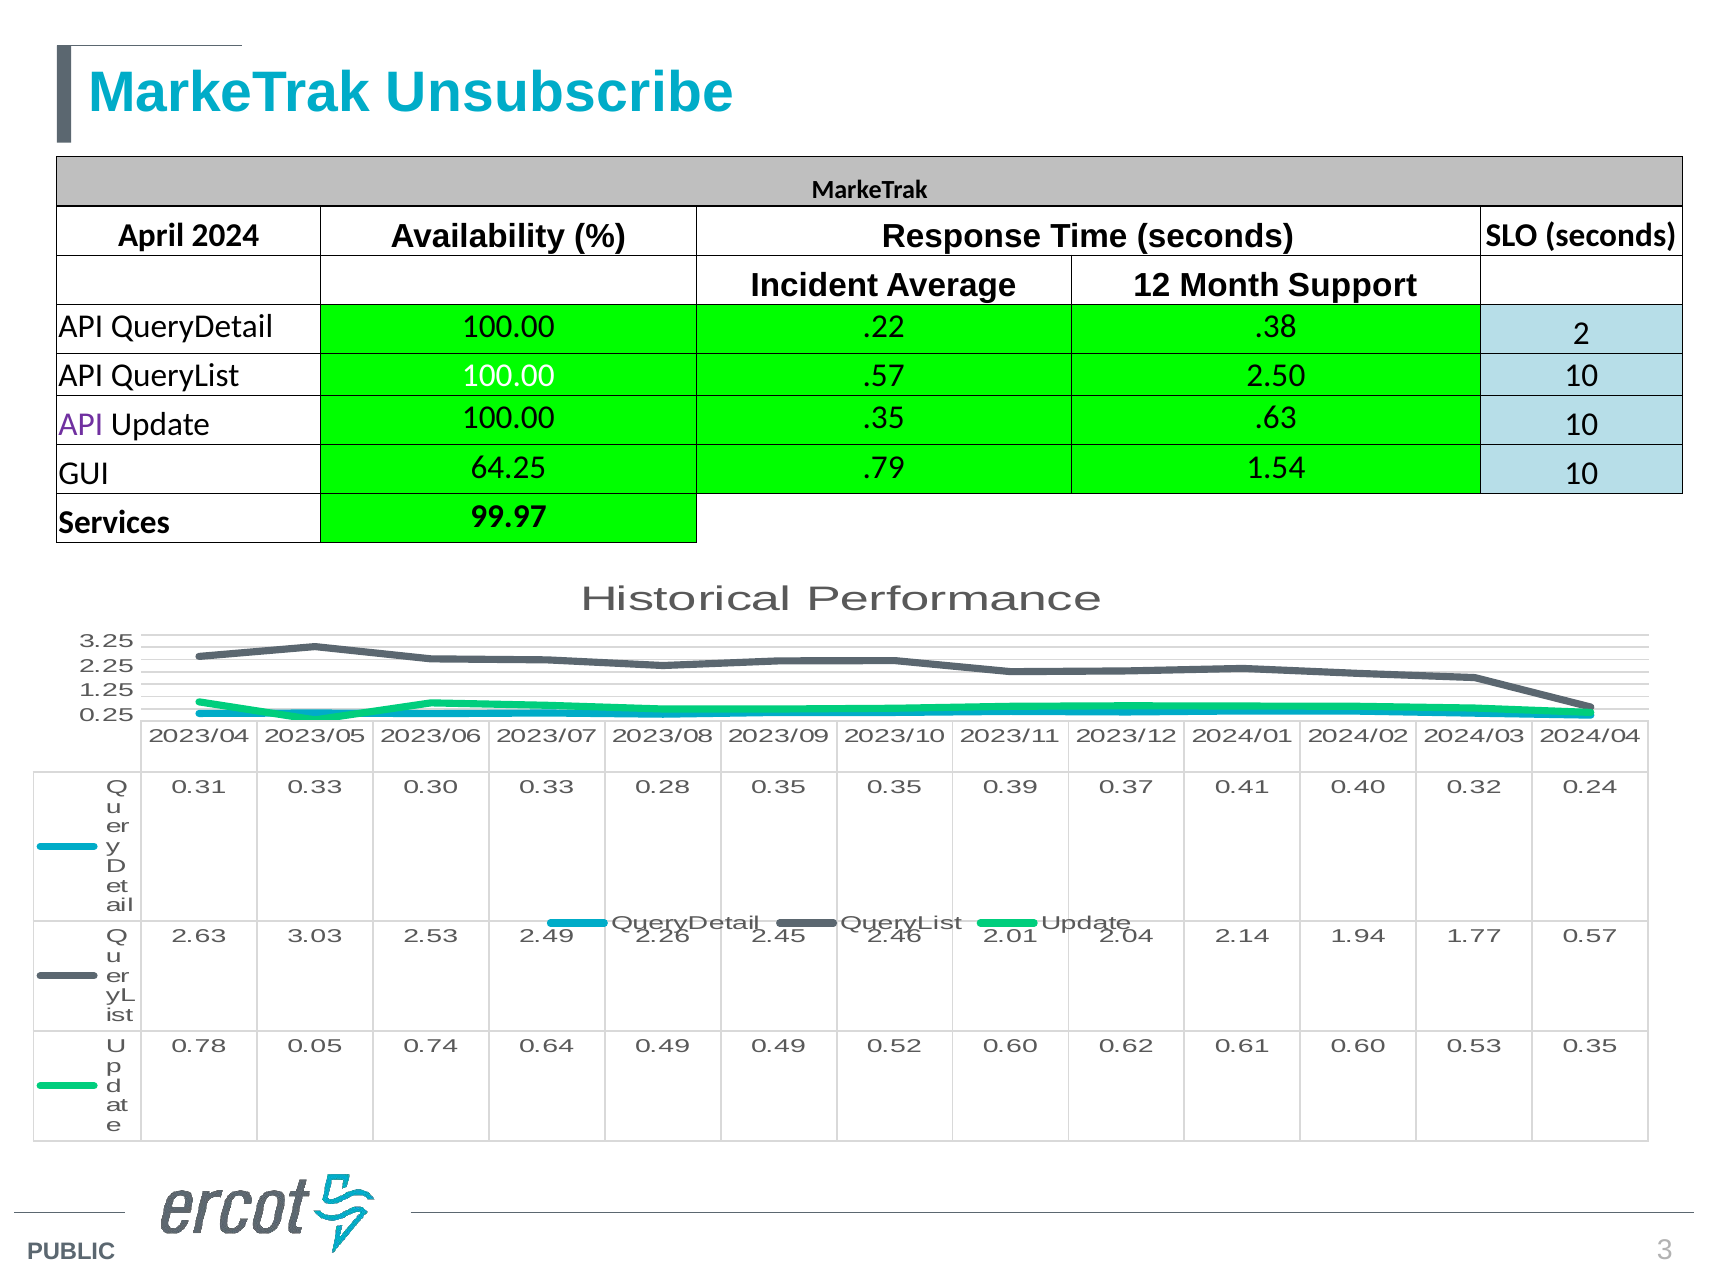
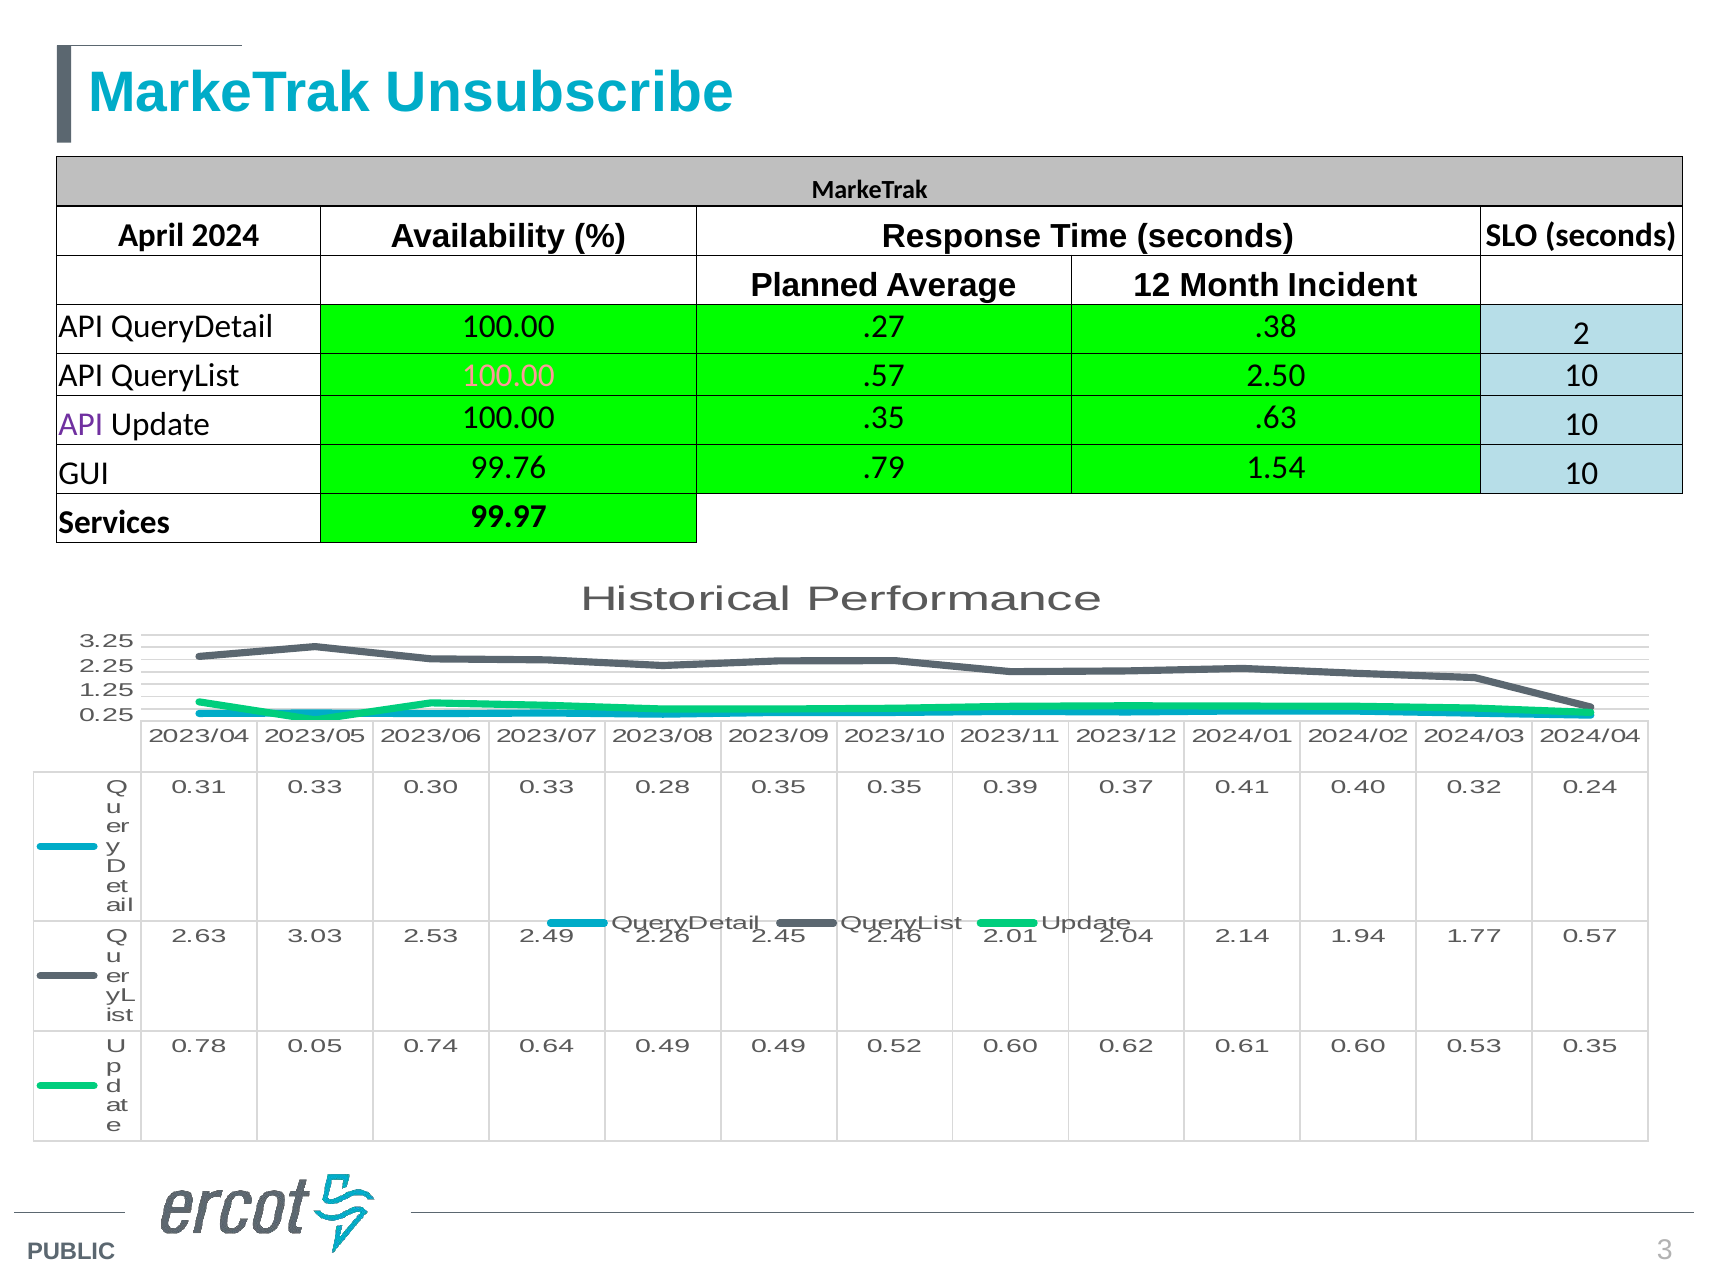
Incident: Incident -> Planned
Support: Support -> Incident
.22: .22 -> .27
100.00 at (508, 375) colour: white -> pink
64.25: 64.25 -> 99.76
